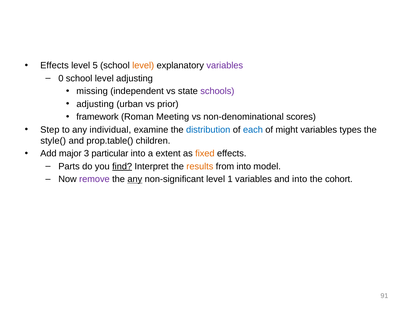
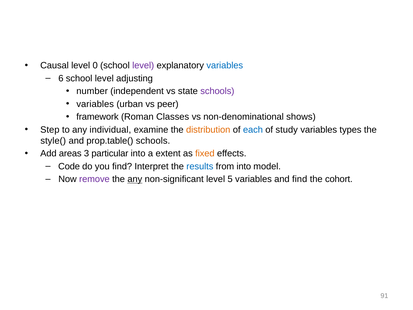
Effects at (54, 65): Effects -> Causal
5: 5 -> 0
level at (143, 65) colour: orange -> purple
variables at (225, 65) colour: purple -> blue
0: 0 -> 6
missing: missing -> number
adjusting at (95, 104): adjusting -> variables
prior: prior -> peer
Meeting: Meeting -> Classes
scores: scores -> shows
distribution colour: blue -> orange
might: might -> study
prop.table( children: children -> schools
major: major -> areas
Parts: Parts -> Code
find at (122, 166) underline: present -> none
results colour: orange -> blue
1: 1 -> 5
and into: into -> find
